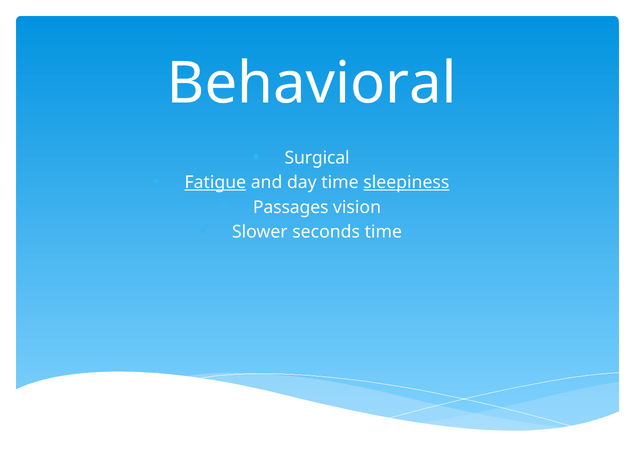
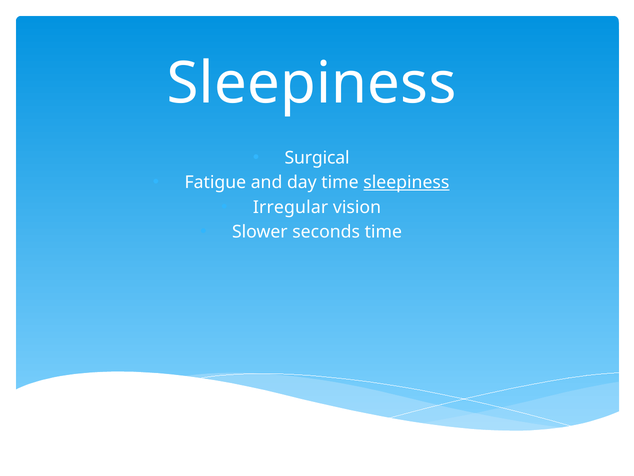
Behavioral at (312, 84): Behavioral -> Sleepiness
Fatigue underline: present -> none
Passages: Passages -> Irregular
